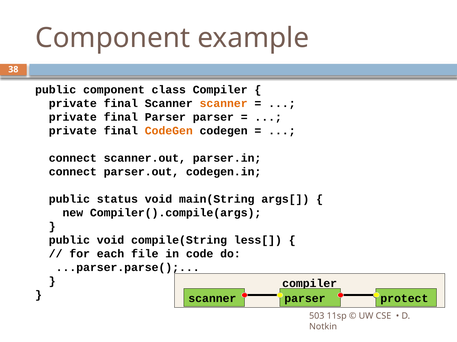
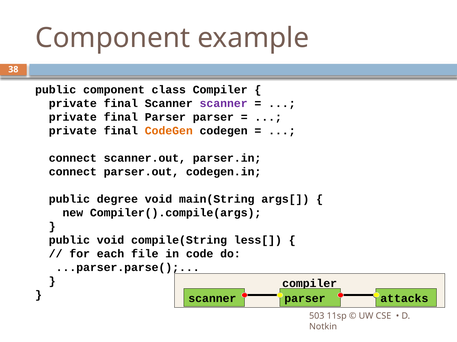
scanner at (224, 104) colour: orange -> purple
status: status -> degree
protect: protect -> attacks
